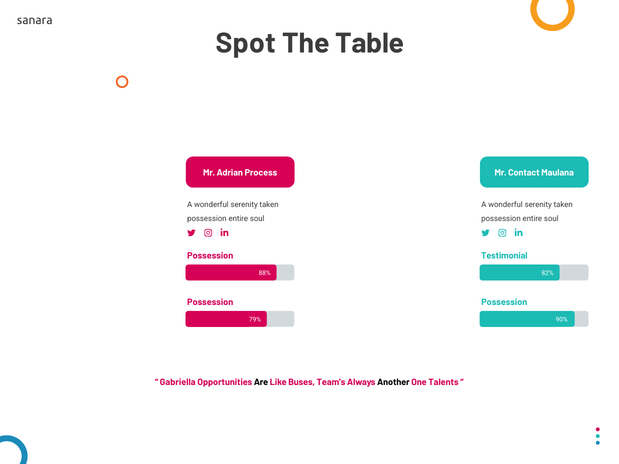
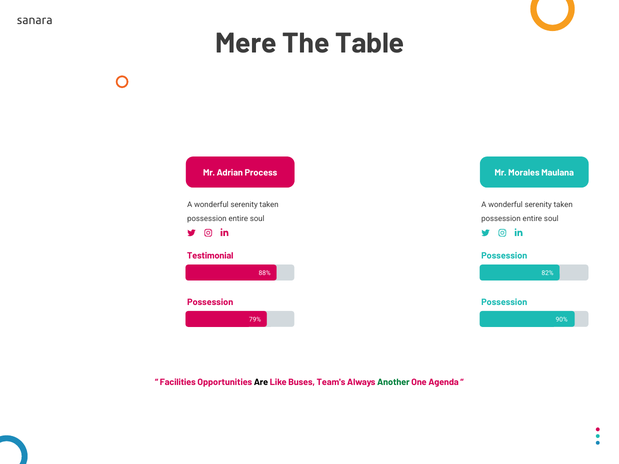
Spot: Spot -> Mere
Contact: Contact -> Morales
Possession at (210, 256): Possession -> Testimonial
Testimonial at (504, 256): Testimonial -> Possession
Gabriella: Gabriella -> Facilities
Another colour: black -> green
Talents: Talents -> Agenda
